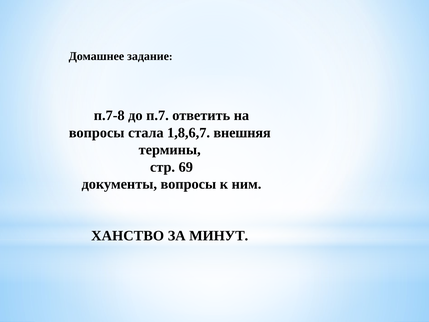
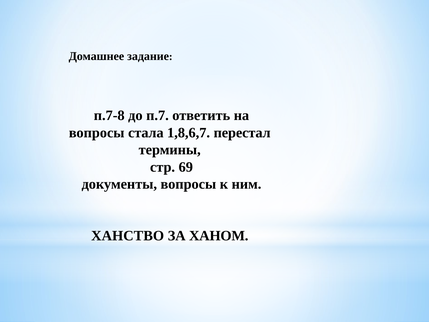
внешняя: внешняя -> перестал
МИНУТ: МИНУТ -> ХАНОМ
